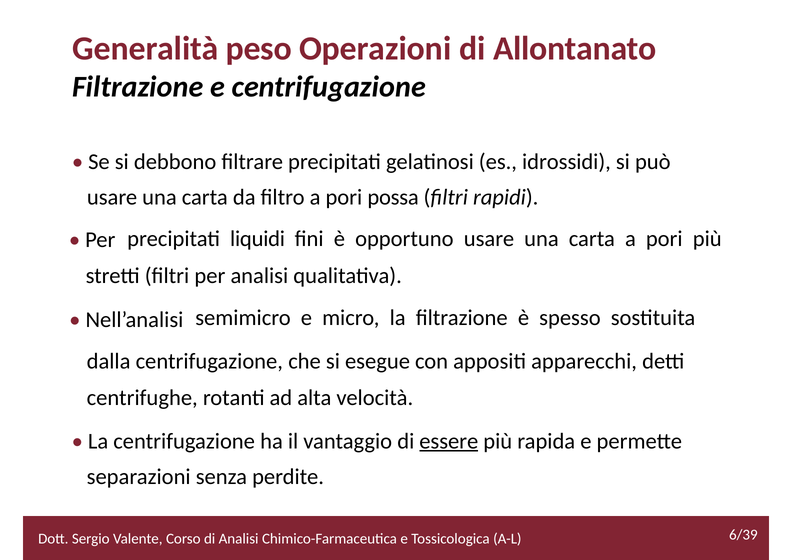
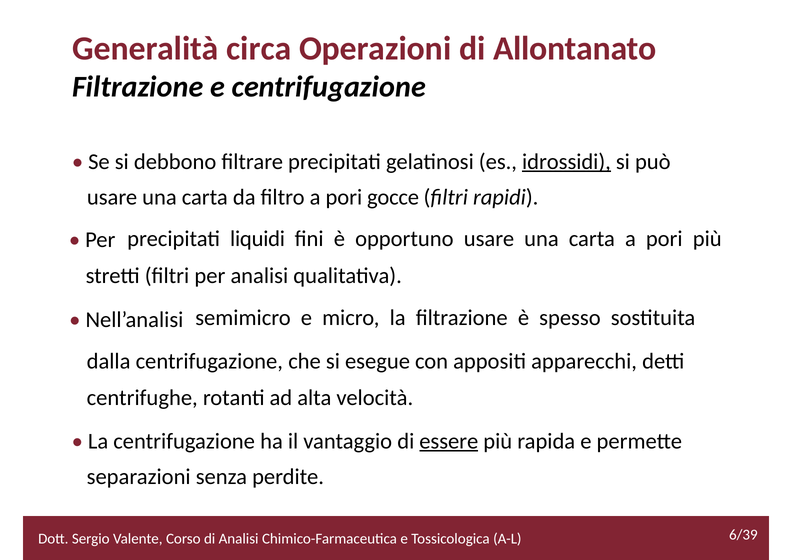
peso: peso -> circa
idrossidi underline: none -> present
possa: possa -> gocce
